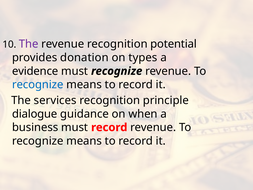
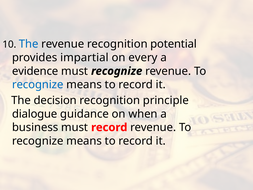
The at (29, 44) colour: purple -> blue
donation: donation -> impartial
types: types -> every
services: services -> decision
